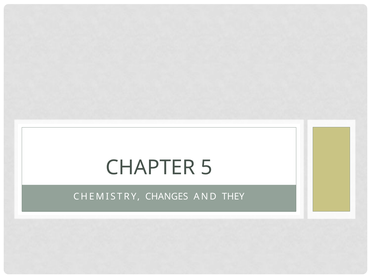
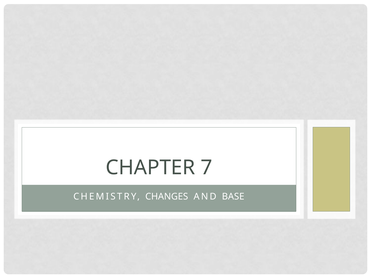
5: 5 -> 7
THEY: THEY -> BASE
